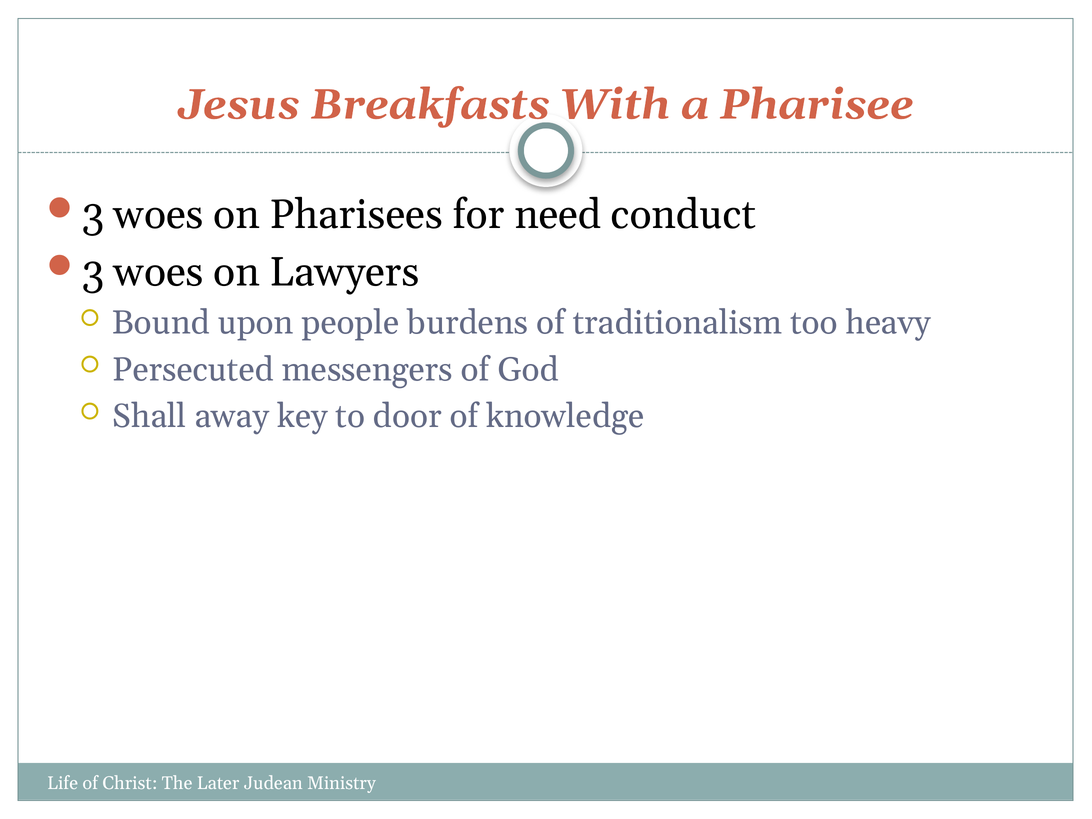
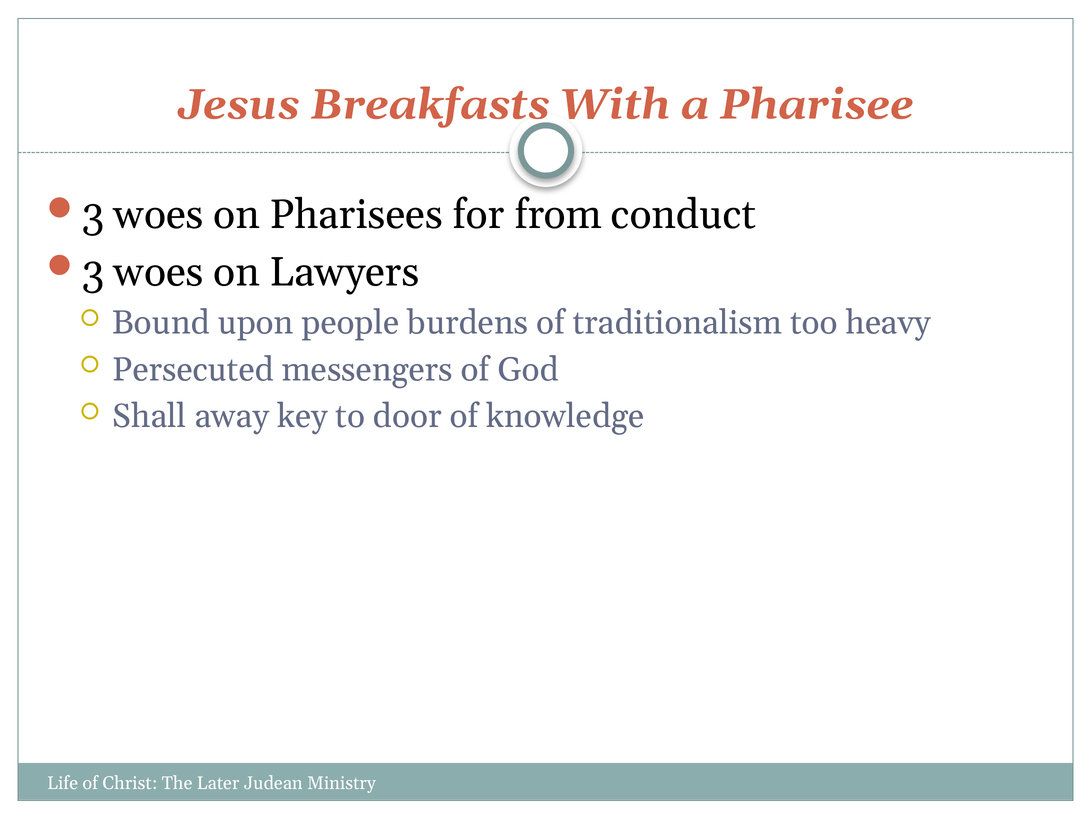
need: need -> from
